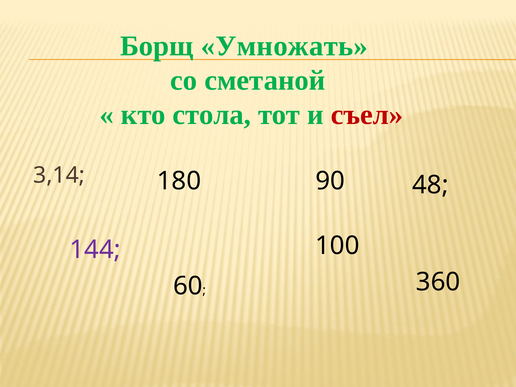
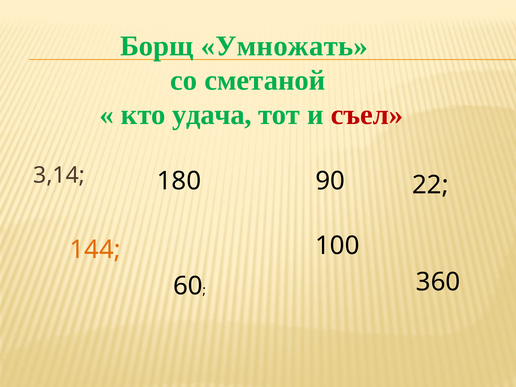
стола: стола -> удача
48: 48 -> 22
144 colour: purple -> orange
